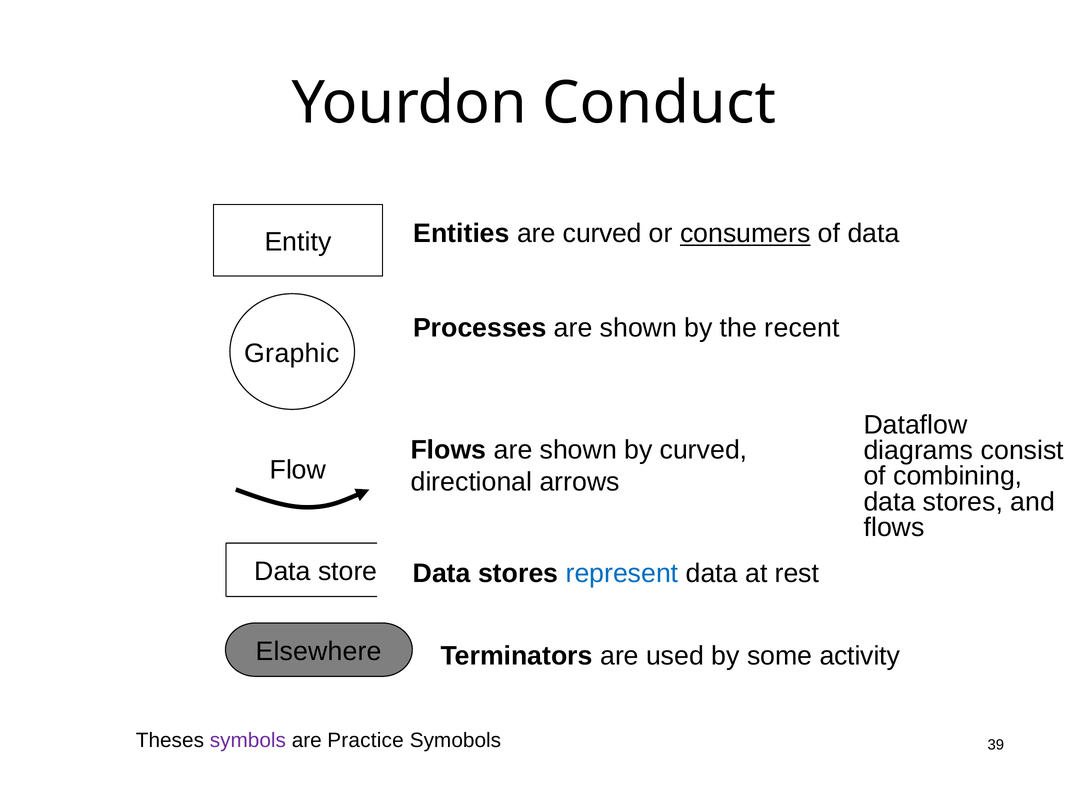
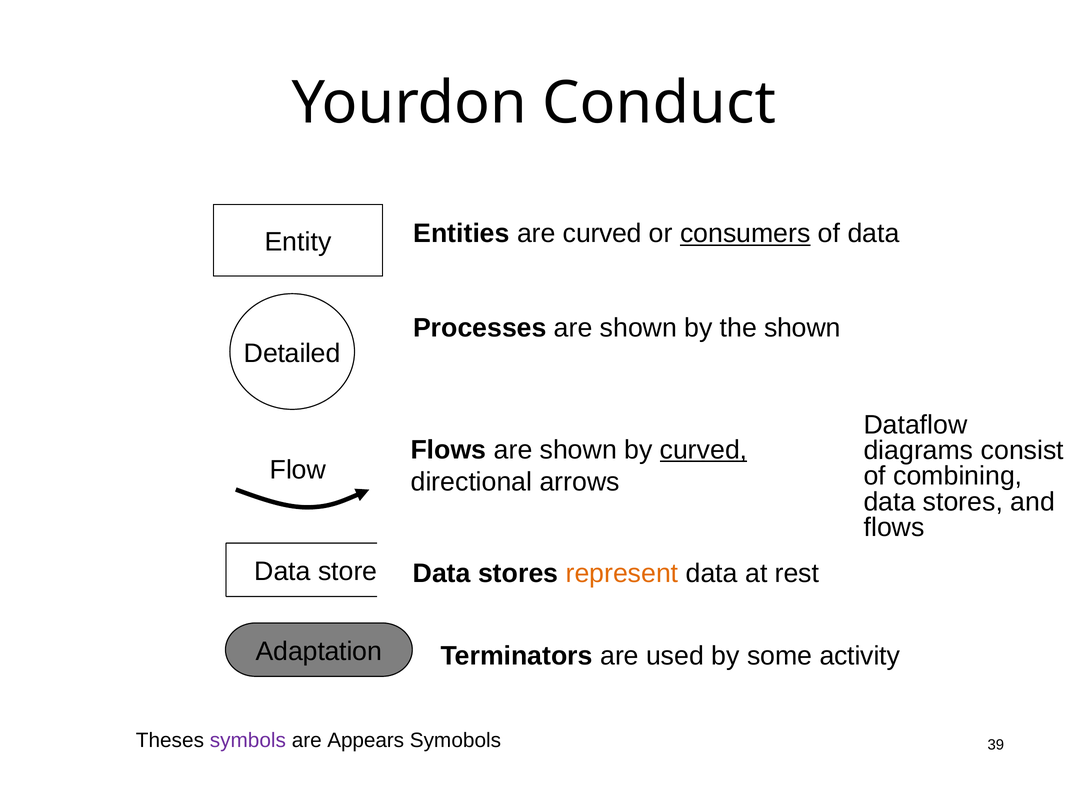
the recent: recent -> shown
Graphic: Graphic -> Detailed
curved at (704, 450) underline: none -> present
represent colour: blue -> orange
Elsewhere: Elsewhere -> Adaptation
Practice: Practice -> Appears
